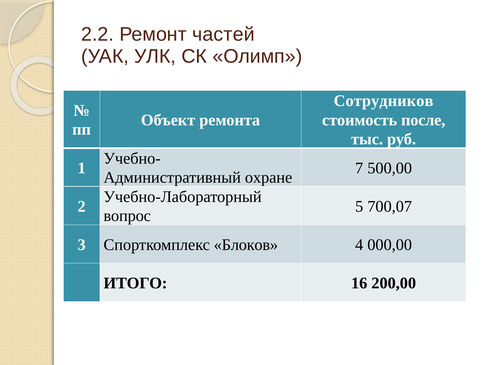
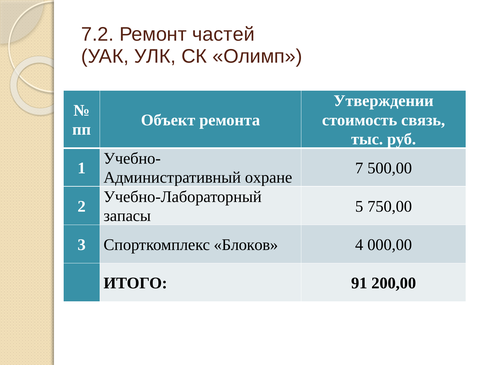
2.2: 2.2 -> 7.2
Сотрудников: Сотрудников -> Утверждении
после: после -> связь
700,07: 700,07 -> 750,00
вопрос: вопрос -> запасы
16: 16 -> 91
